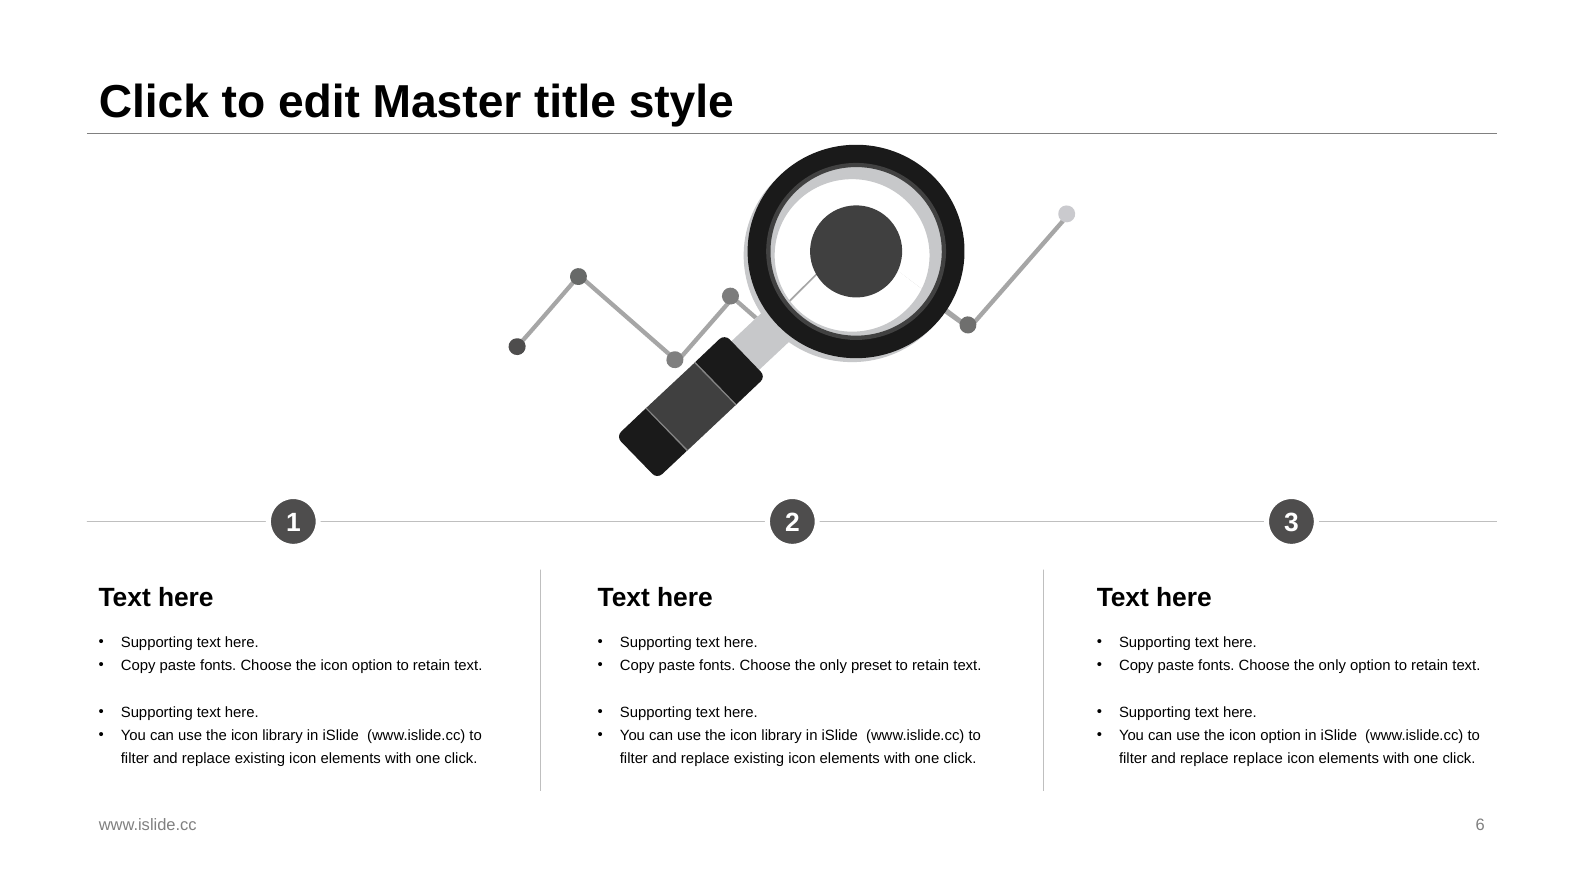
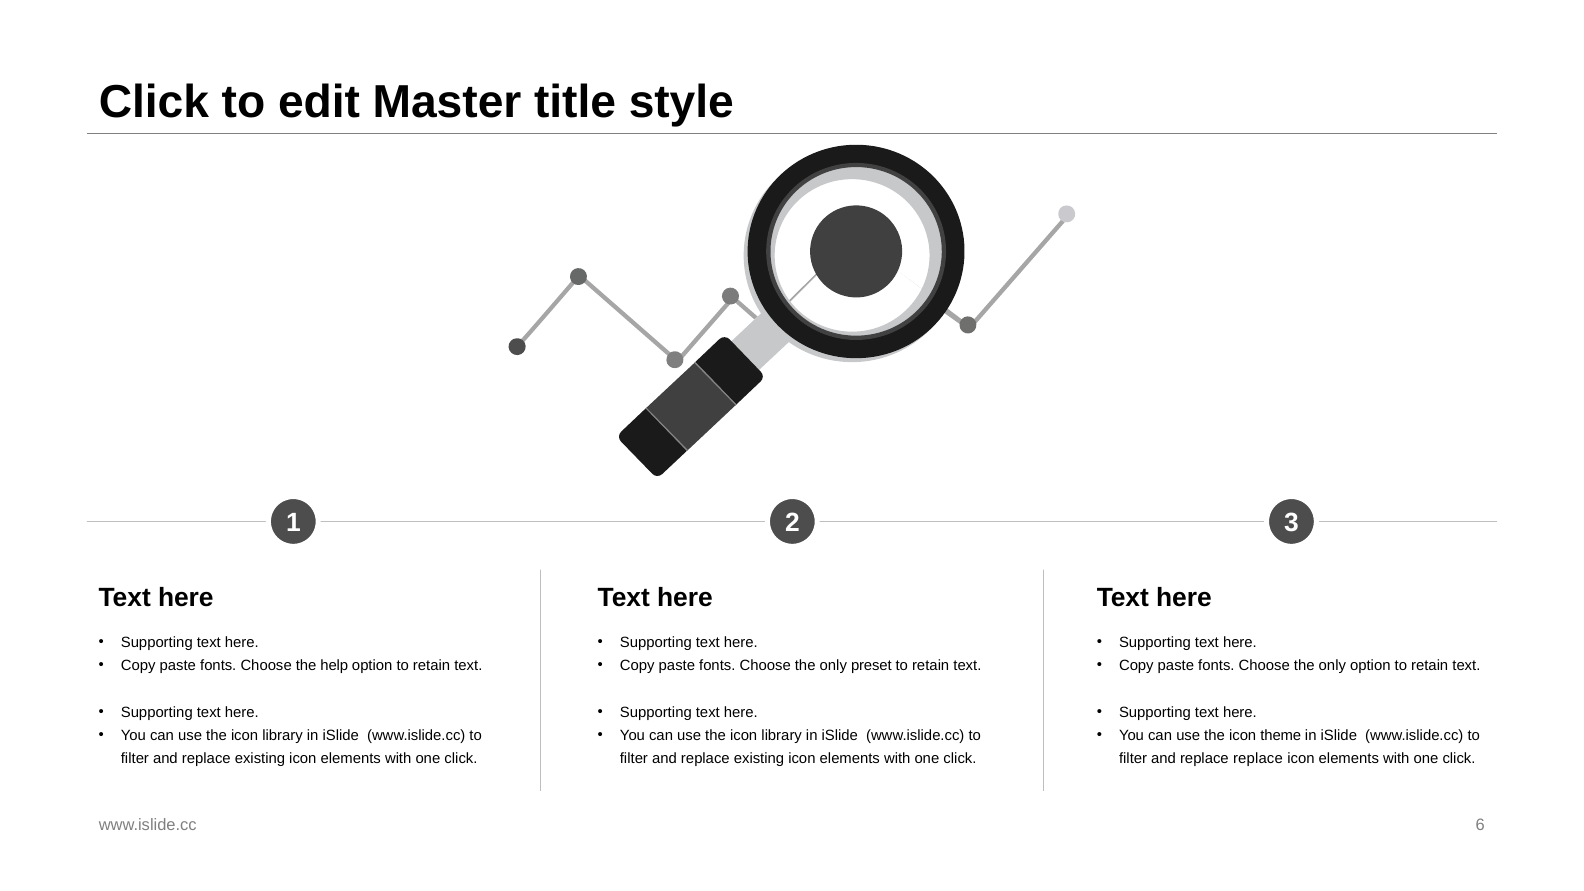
Choose the icon: icon -> help
use the icon option: option -> theme
